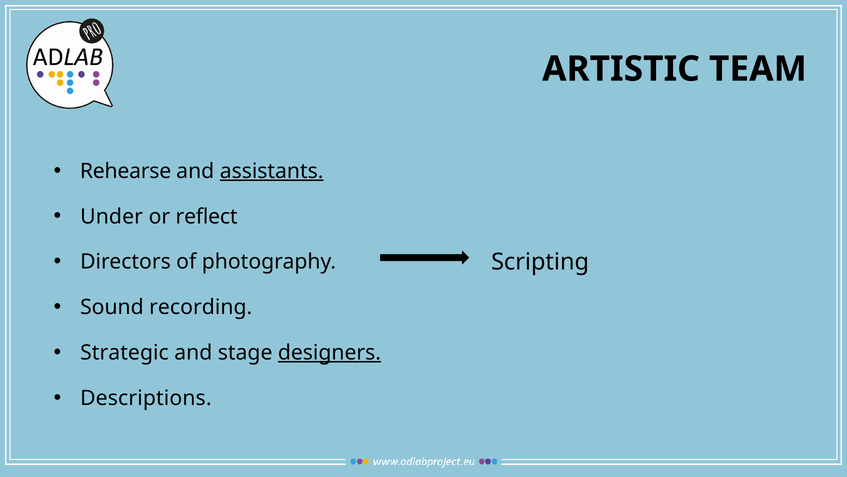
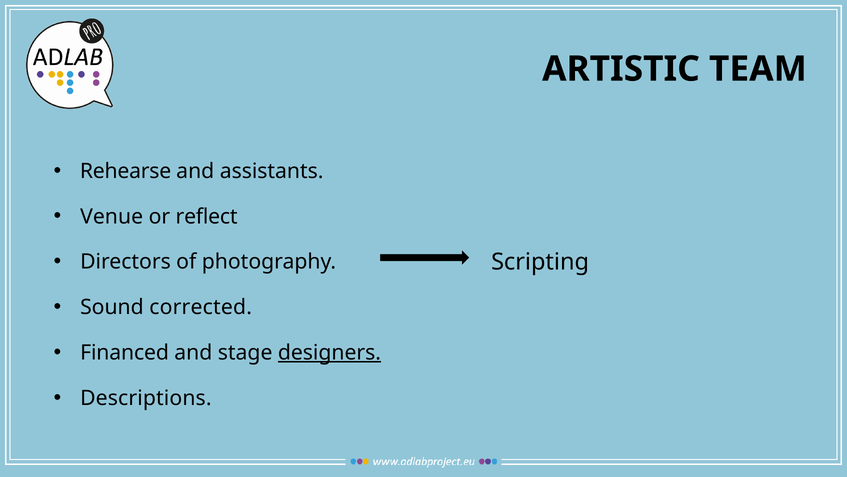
assistants underline: present -> none
Under: Under -> Venue
recording: recording -> corrected
Strategic: Strategic -> Financed
